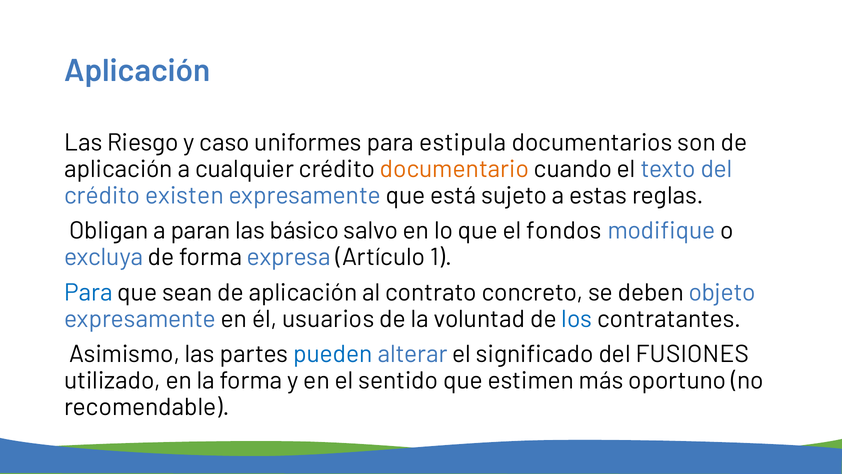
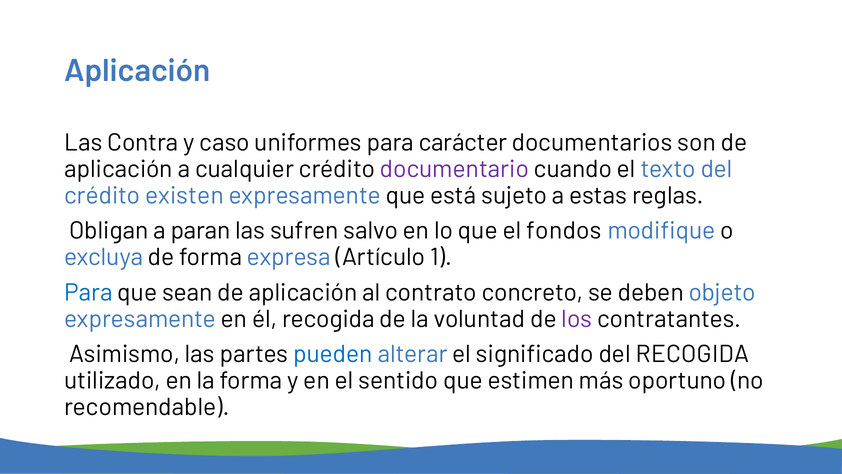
Riesgo: Riesgo -> Contra
estipula: estipula -> carácter
documentario colour: orange -> purple
básico: básico -> sufren
él usuarios: usuarios -> recogida
los colour: blue -> purple
del FUSIONES: FUSIONES -> RECOGIDA
